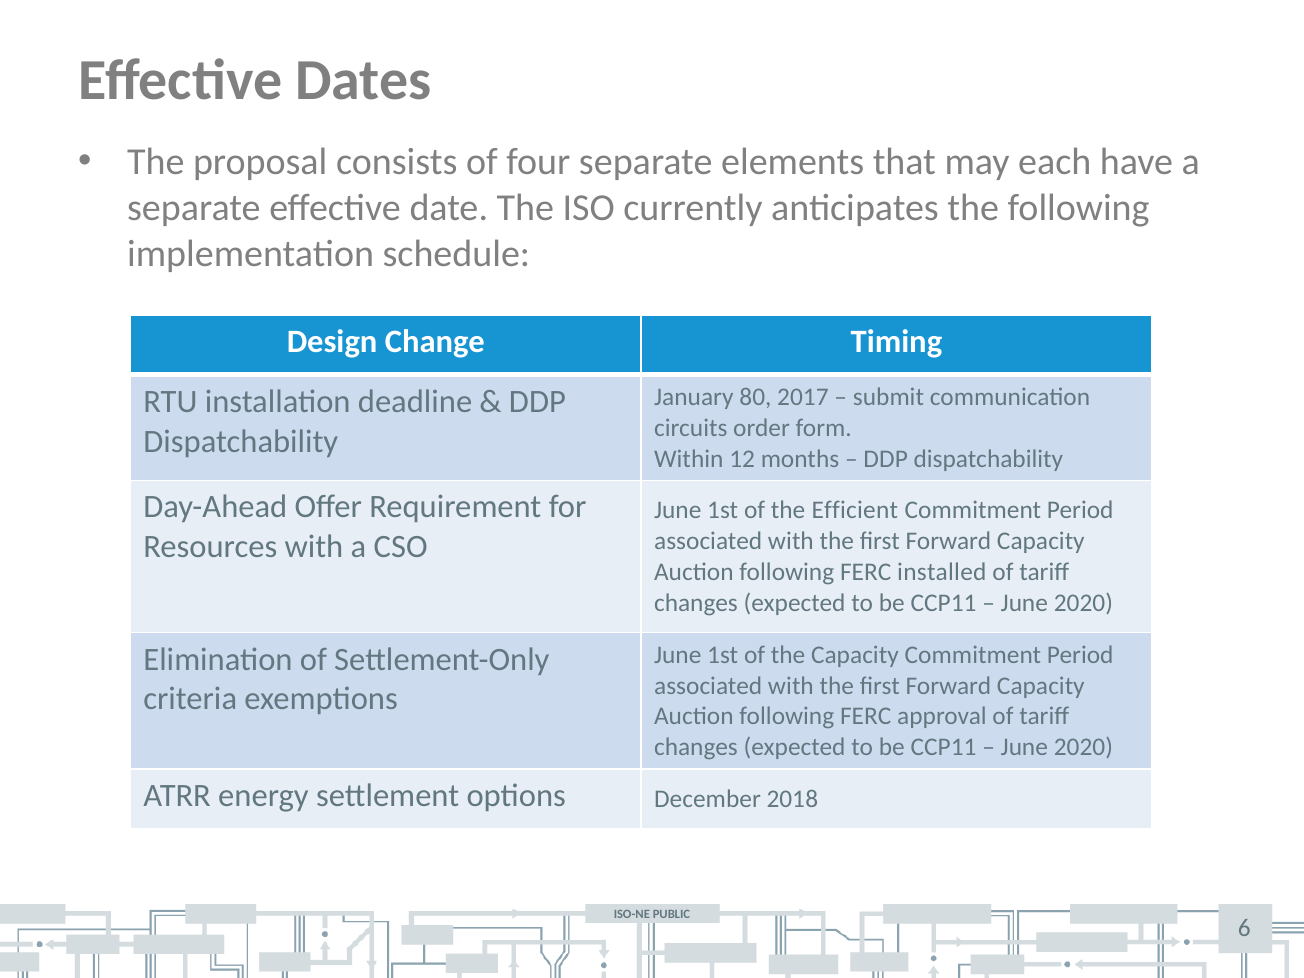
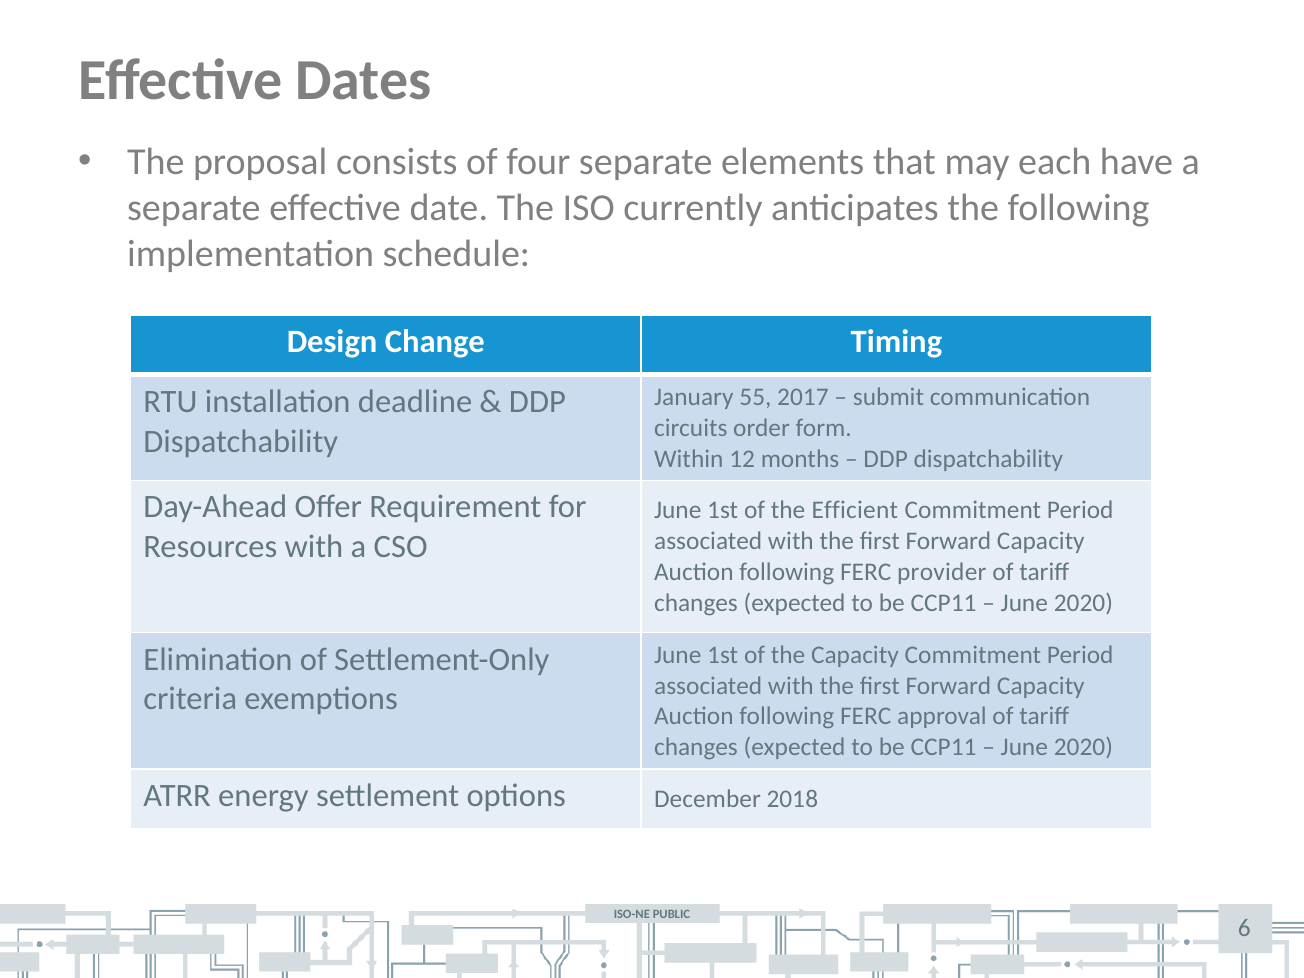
80: 80 -> 55
installed: installed -> provider
